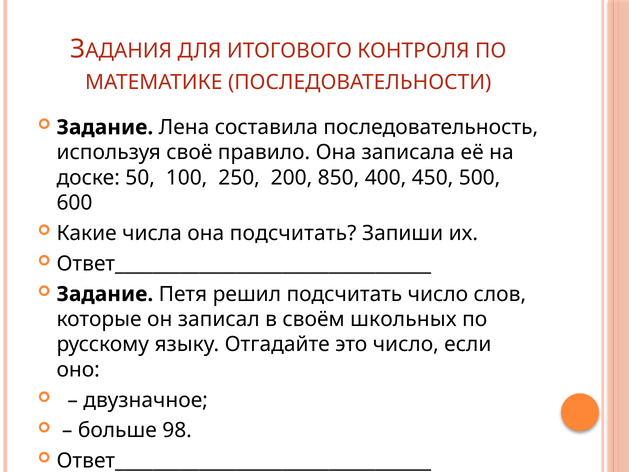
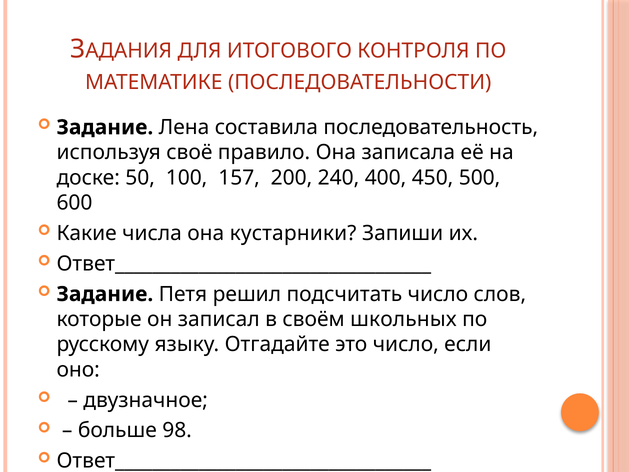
250: 250 -> 157
850: 850 -> 240
она подсчитать: подсчитать -> кустарники
